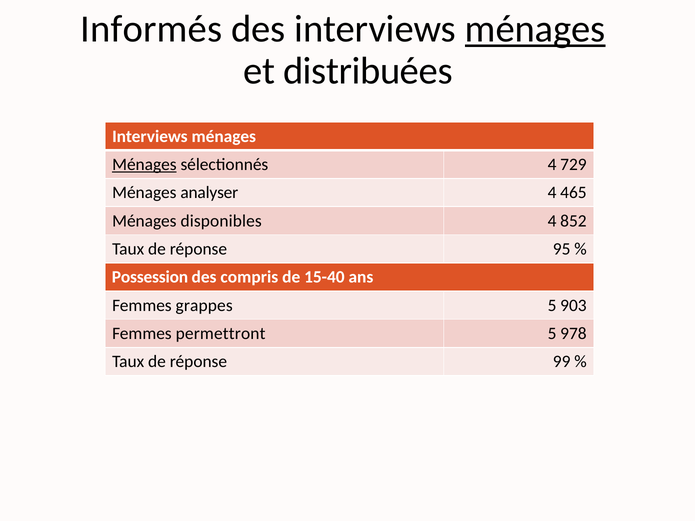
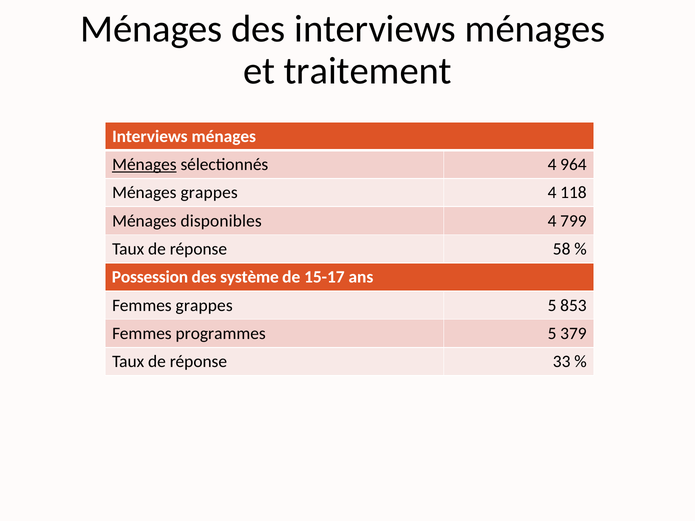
Informés at (151, 29): Informés -> Ménages
ménages at (535, 29) underline: present -> none
distribuées: distribuées -> traitement
729: 729 -> 964
Ménages analyser: analyser -> grappes
465: 465 -> 118
852: 852 -> 799
95: 95 -> 58
compris: compris -> système
15-40: 15-40 -> 15-17
903: 903 -> 853
permettront: permettront -> programmes
978: 978 -> 379
99: 99 -> 33
